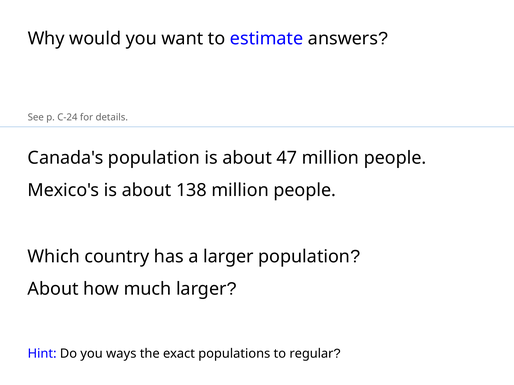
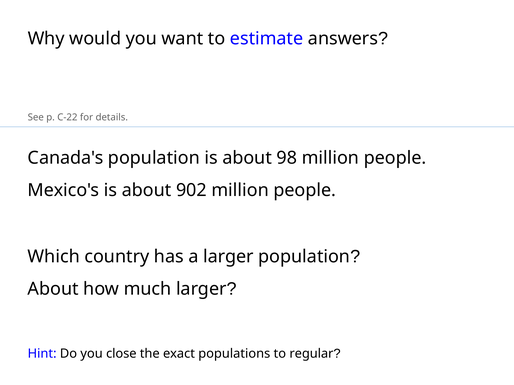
C-24: C-24 -> C-22
47: 47 -> 98
138: 138 -> 902
ways: ways -> close
